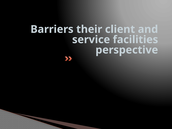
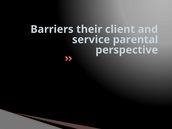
facilities: facilities -> parental
